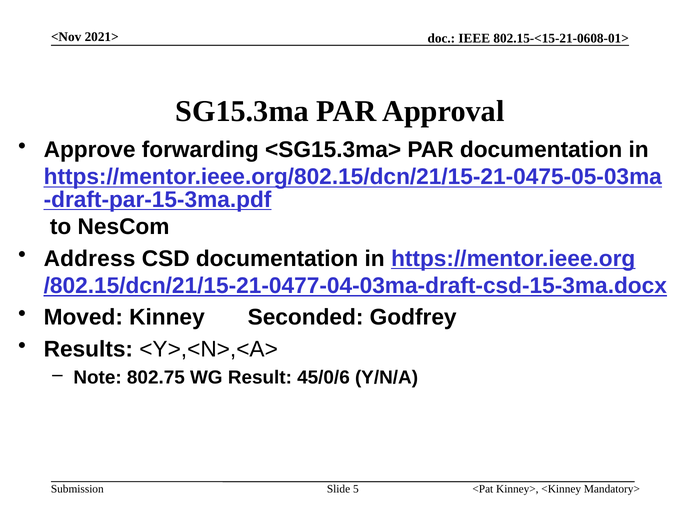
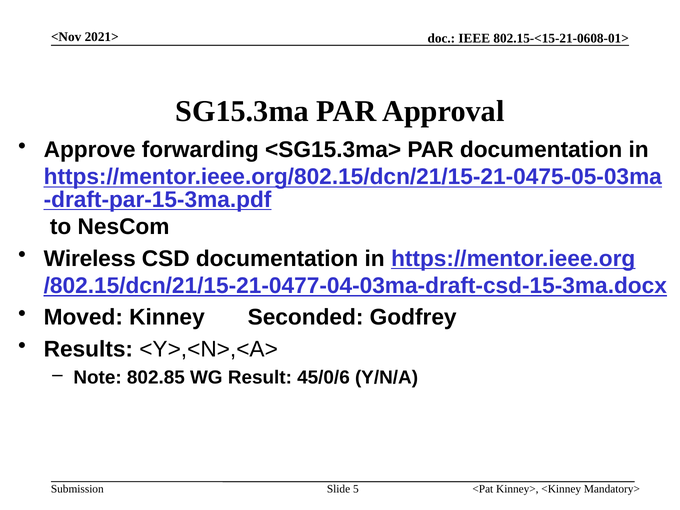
Address: Address -> Wireless
802.75: 802.75 -> 802.85
